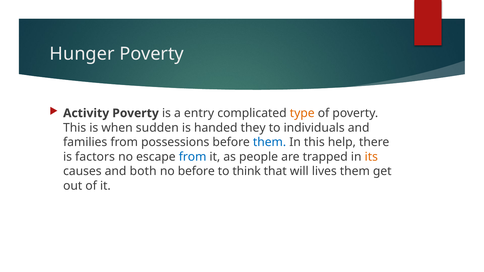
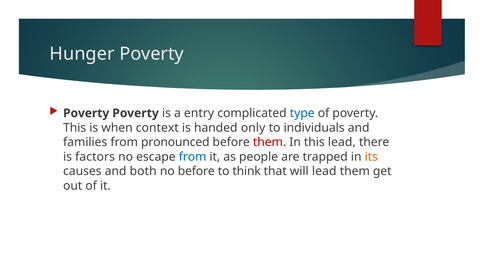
Activity at (86, 113): Activity -> Poverty
type colour: orange -> blue
sudden: sudden -> context
they: they -> only
possessions: possessions -> pronounced
them at (270, 142) colour: blue -> red
this help: help -> lead
will lives: lives -> lead
